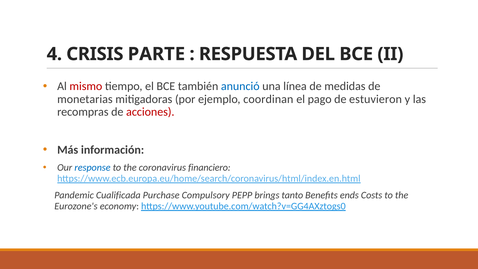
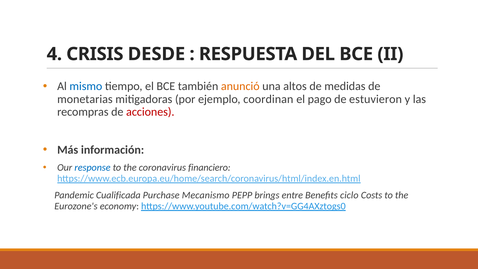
PARTE: PARTE -> DESDE
mismo colour: red -> blue
anunció colour: blue -> orange
línea: línea -> altos
Compulsory: Compulsory -> Mecanismo
tanto: tanto -> entre
ends: ends -> ciclo
